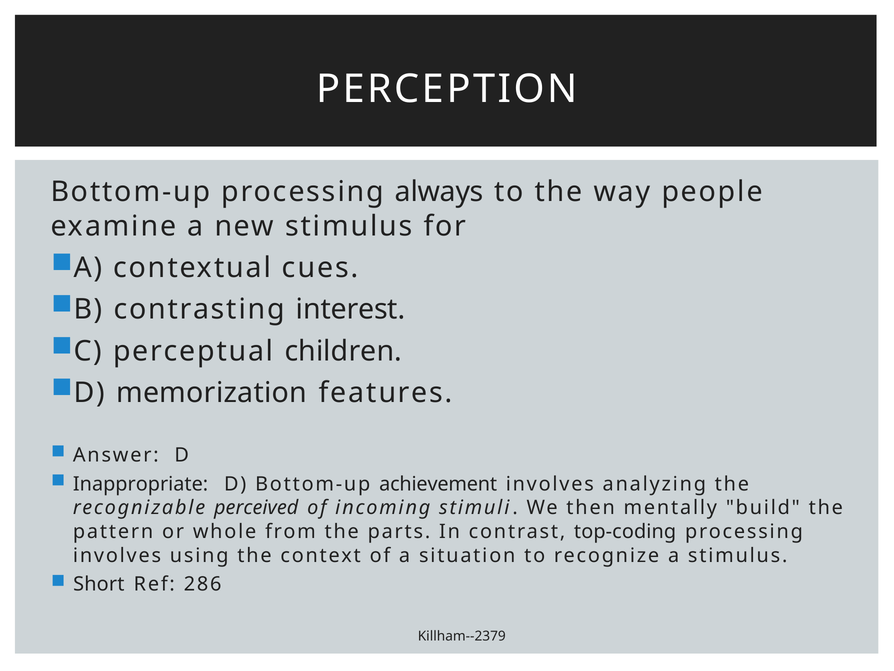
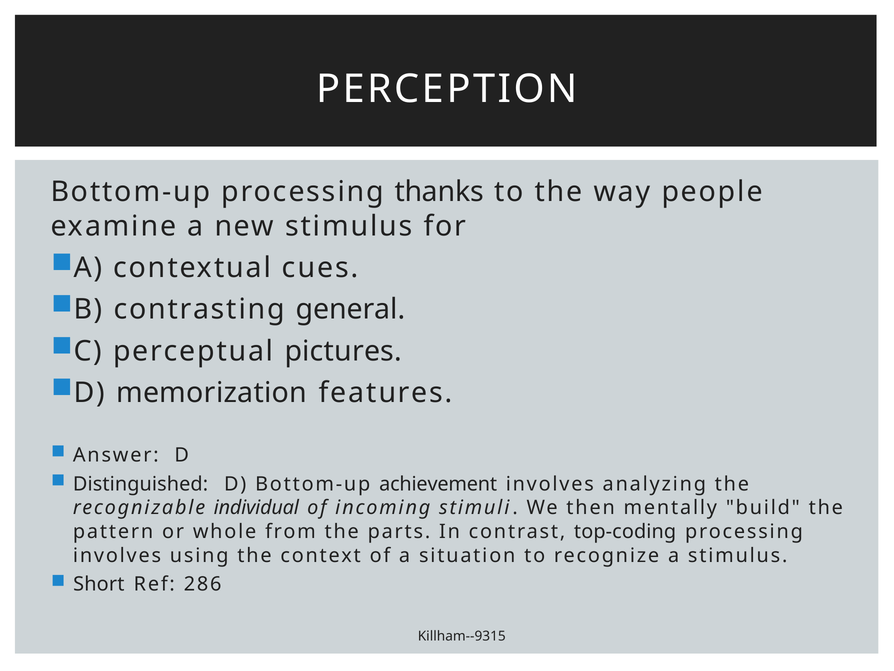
always: always -> thanks
interest: interest -> general
children: children -> pictures
Inappropriate: Inappropriate -> Distinguished
perceived: perceived -> individual
Killham--2379: Killham--2379 -> Killham--9315
